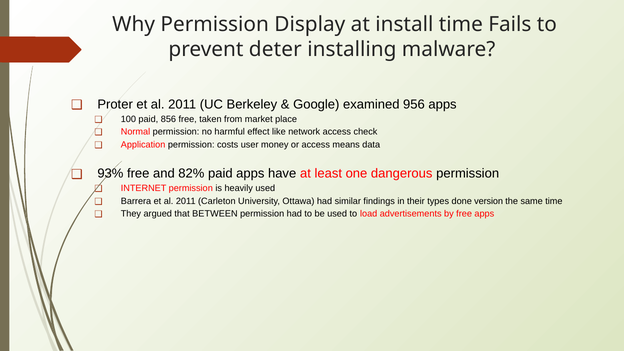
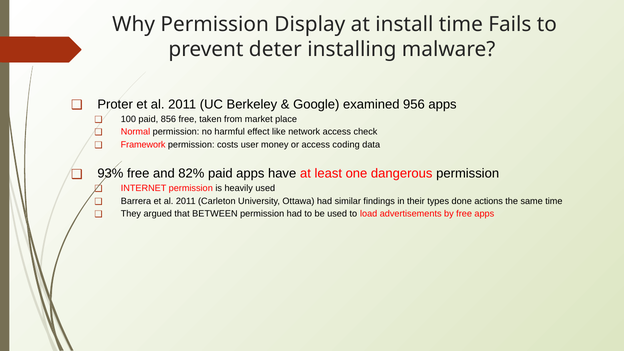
Application: Application -> Framework
means: means -> coding
version: version -> actions
